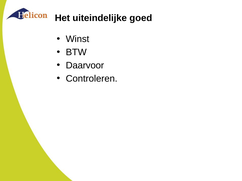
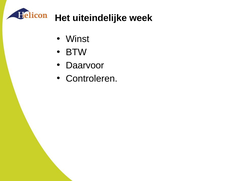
goed: goed -> week
